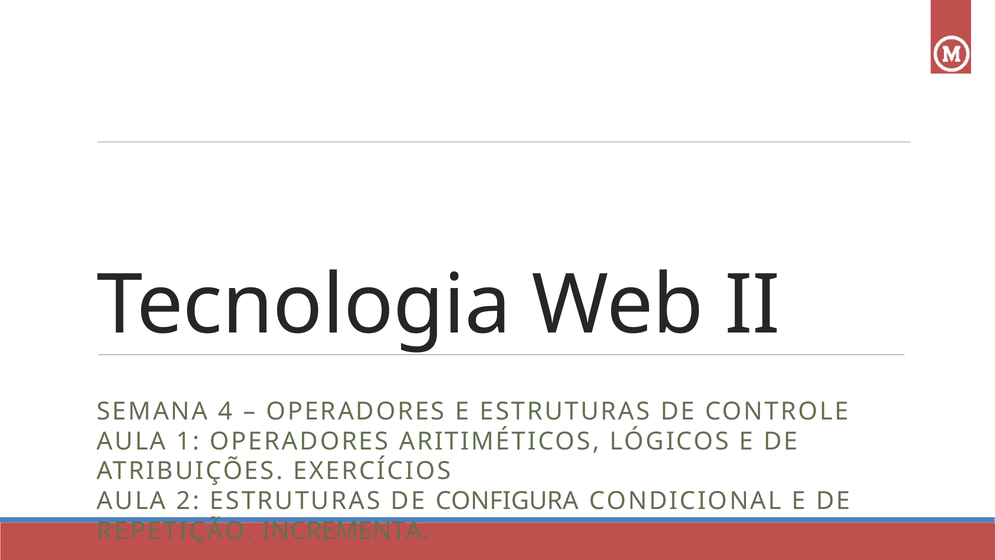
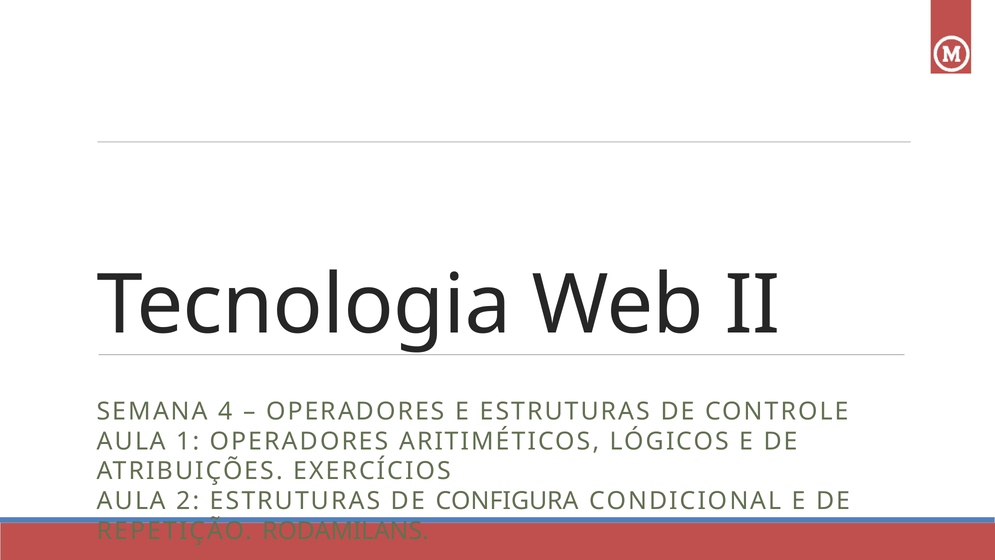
INCREMENTA: INCREMENTA -> RODAMILANS
